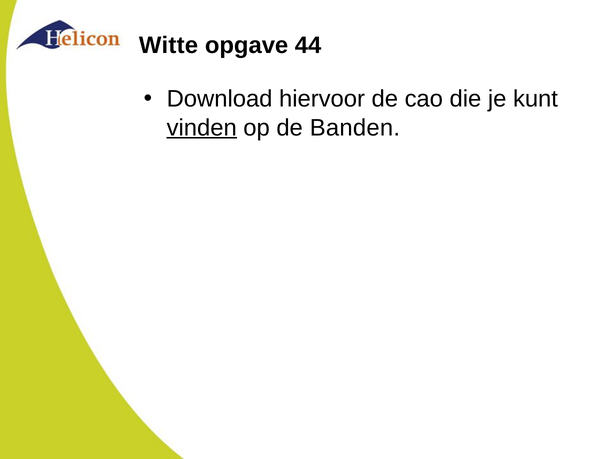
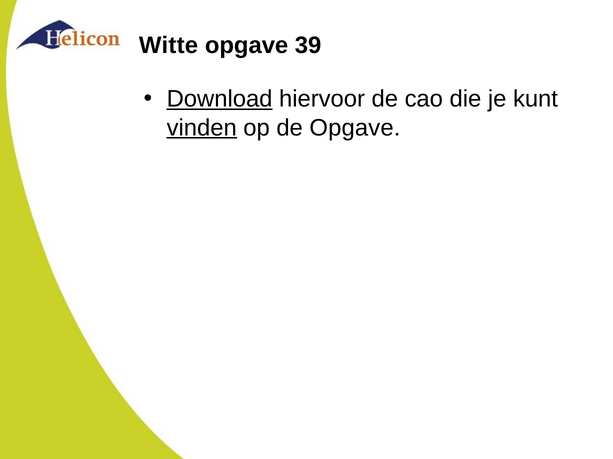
44: 44 -> 39
Download underline: none -> present
de Banden: Banden -> Opgave
